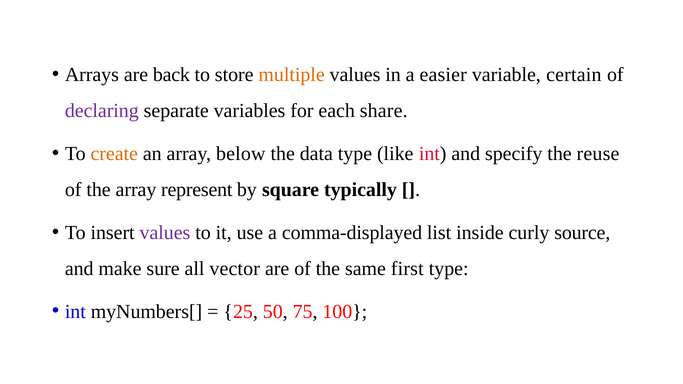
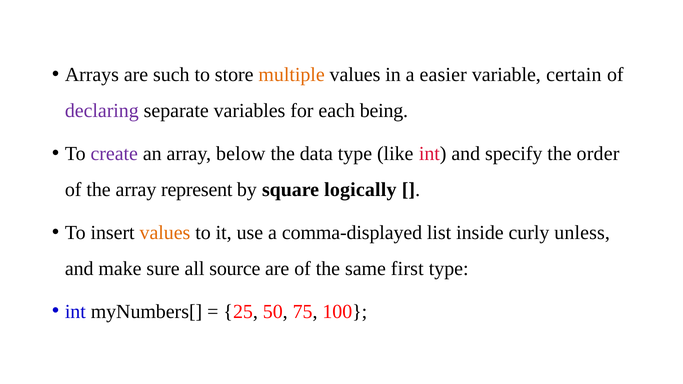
back: back -> such
share: share -> being
create colour: orange -> purple
reuse: reuse -> order
typically: typically -> logically
values at (165, 233) colour: purple -> orange
source: source -> unless
vector: vector -> source
